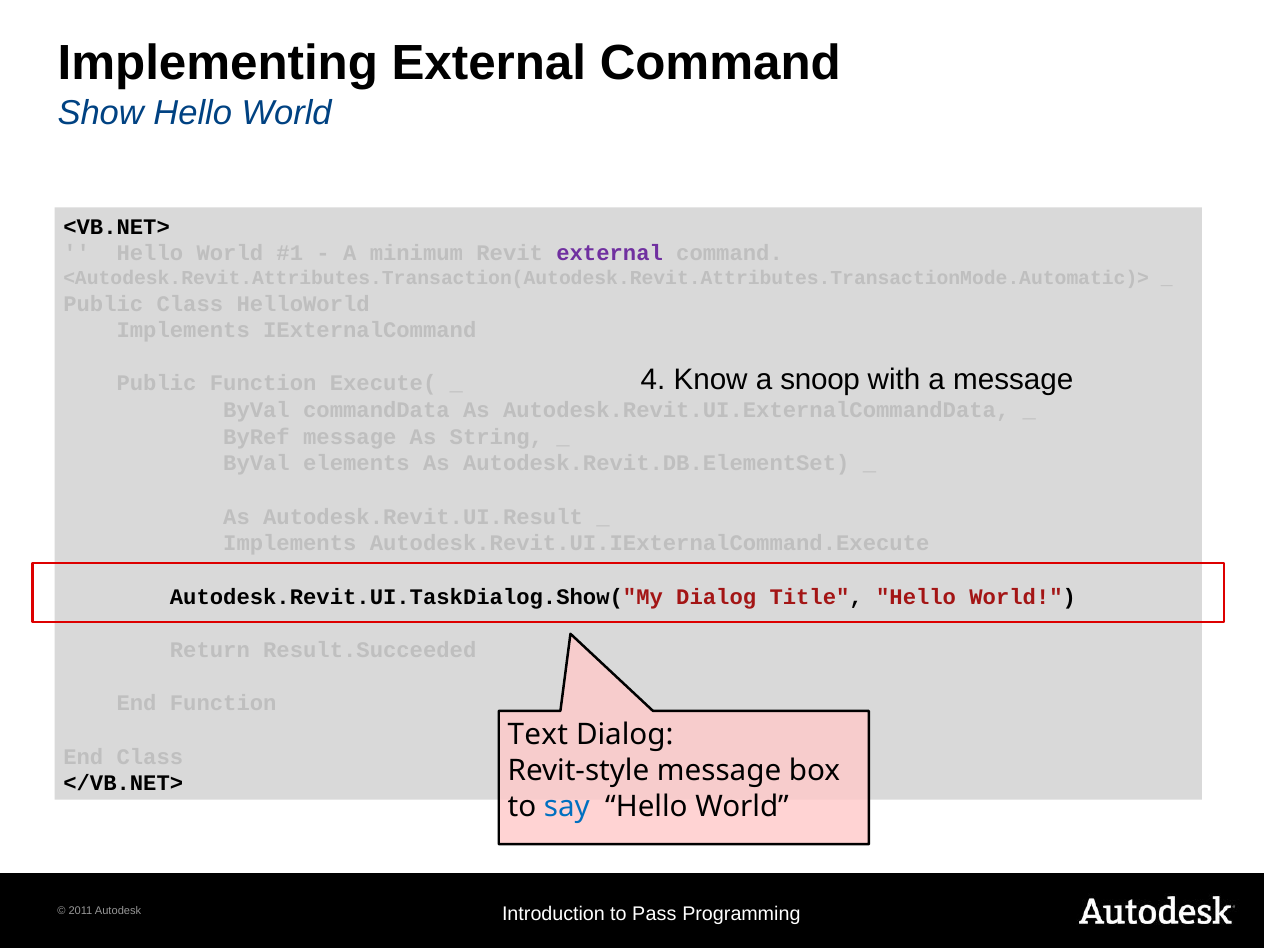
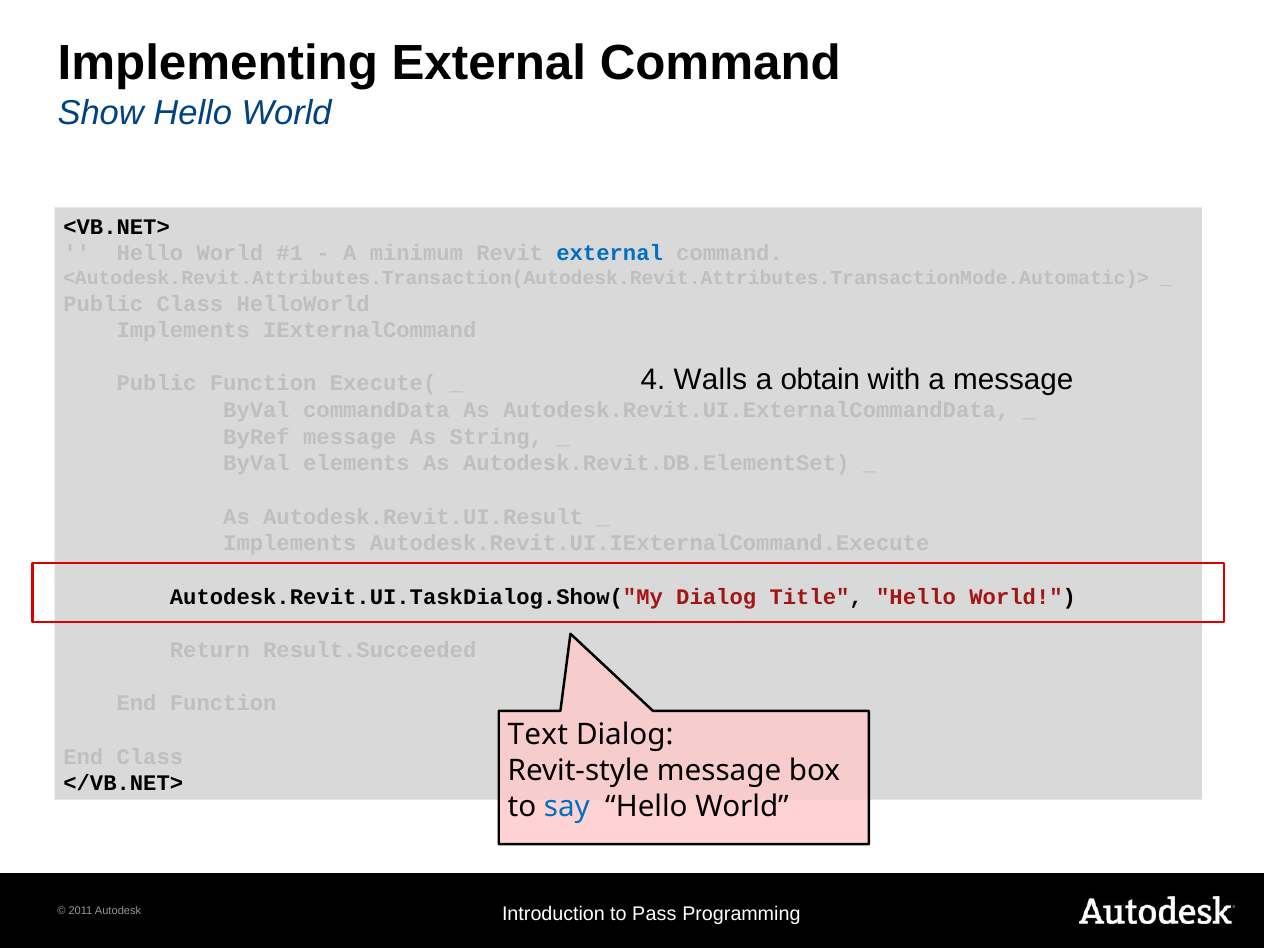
external at (610, 253) colour: purple -> blue
Know: Know -> Walls
snoop: snoop -> obtain
